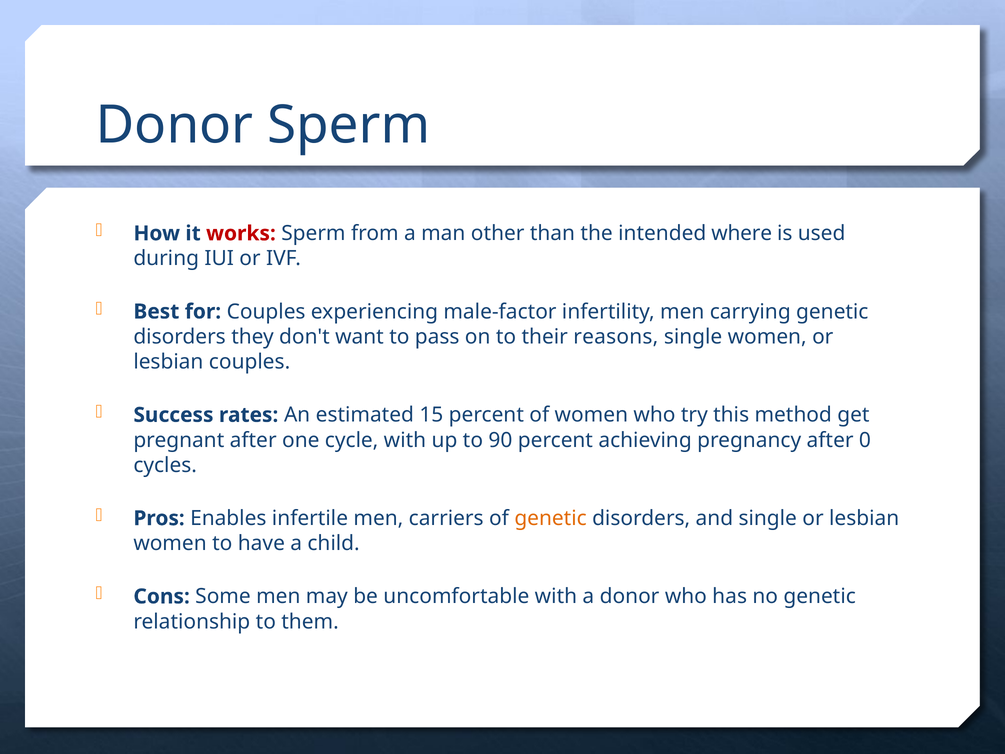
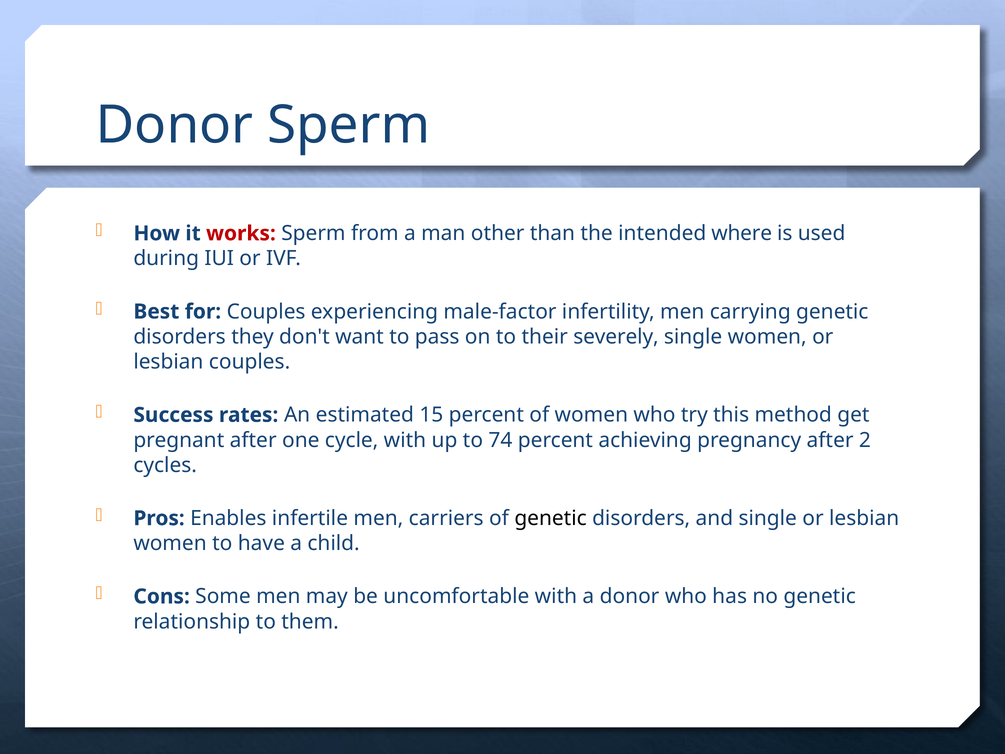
reasons: reasons -> severely
90: 90 -> 74
0: 0 -> 2
genetic at (551, 518) colour: orange -> black
